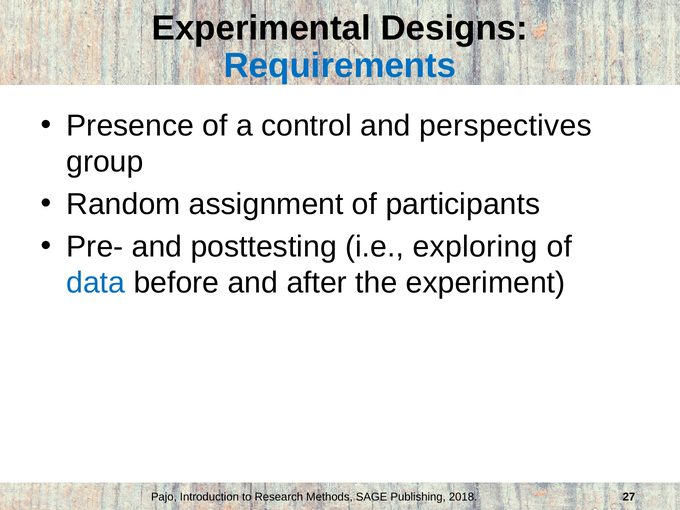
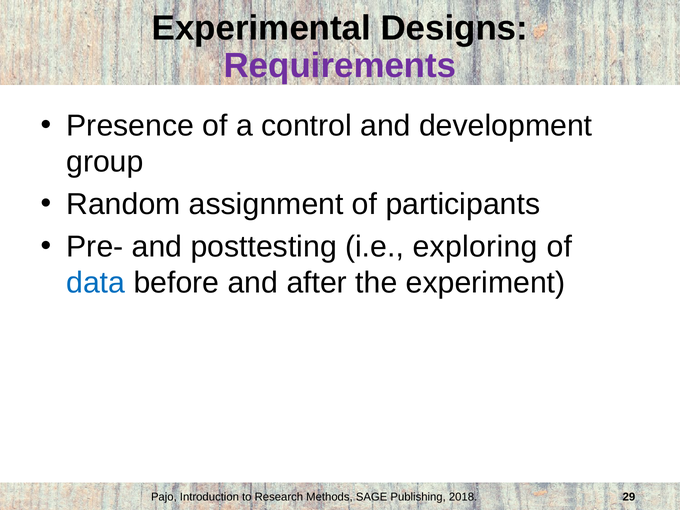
Requirements colour: blue -> purple
perspectives: perspectives -> development
27: 27 -> 29
